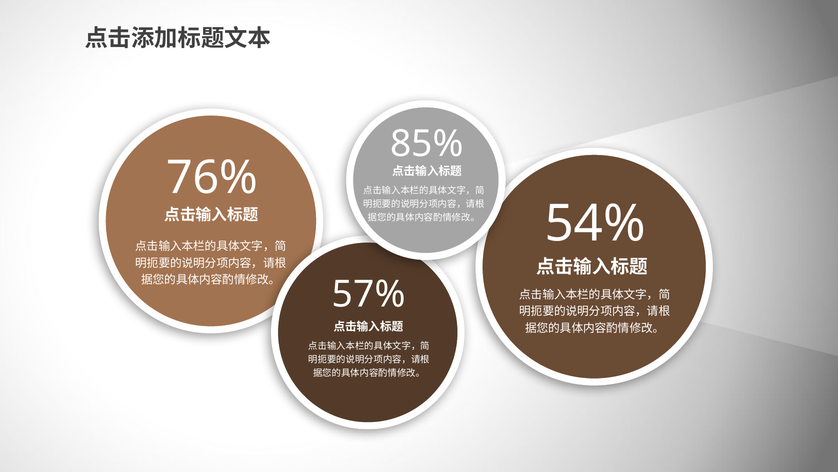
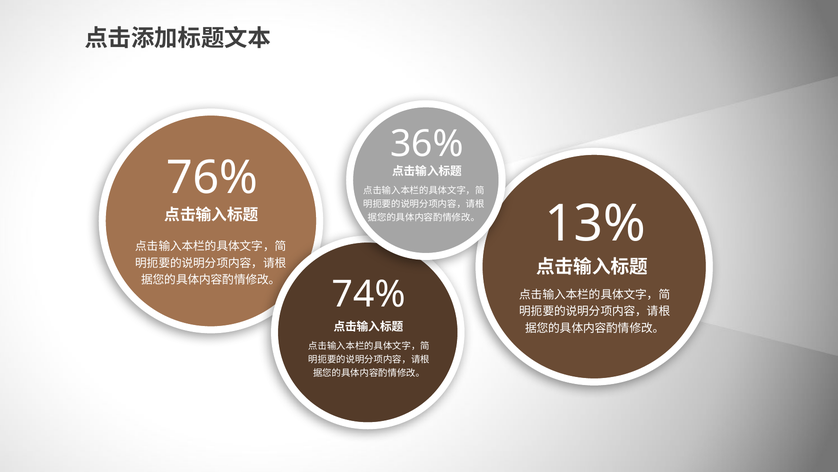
85%: 85% -> 36%
54%: 54% -> 13%
57%: 57% -> 74%
